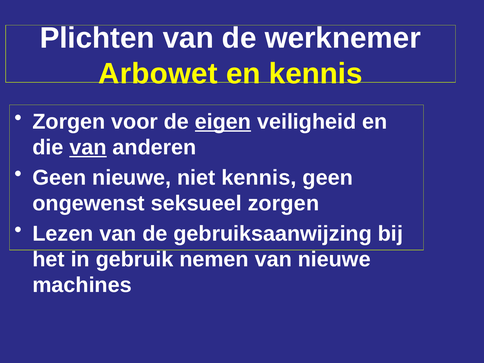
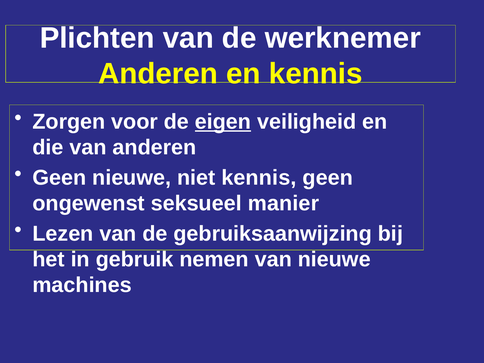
Arbowet at (158, 74): Arbowet -> Anderen
van at (88, 148) underline: present -> none
seksueel zorgen: zorgen -> manier
